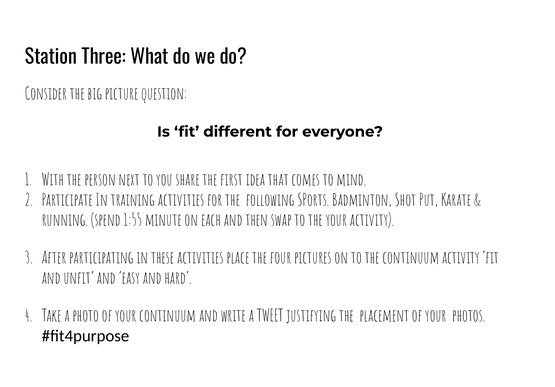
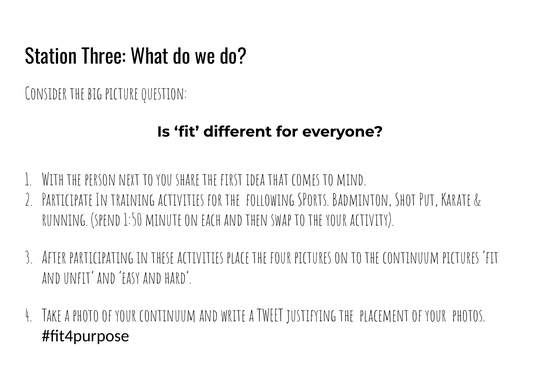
1:55: 1:55 -> 1:50
continuum activity: activity -> pictures
